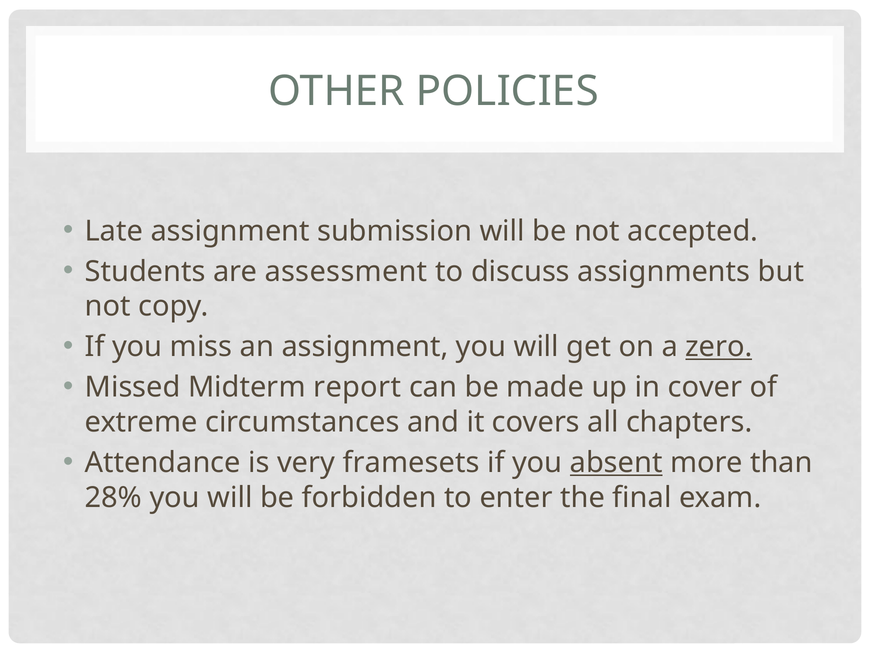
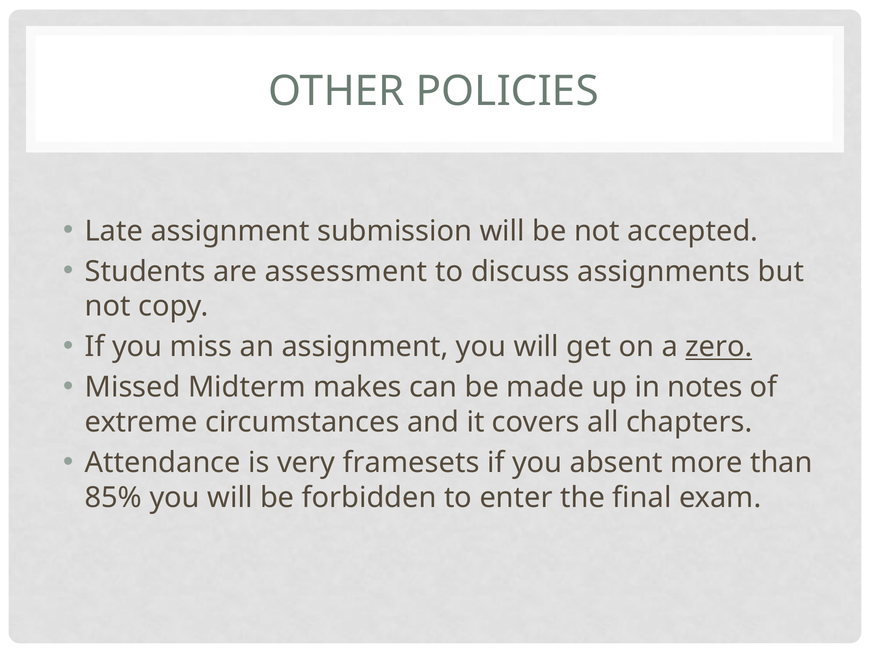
report: report -> makes
cover: cover -> notes
absent underline: present -> none
28%: 28% -> 85%
